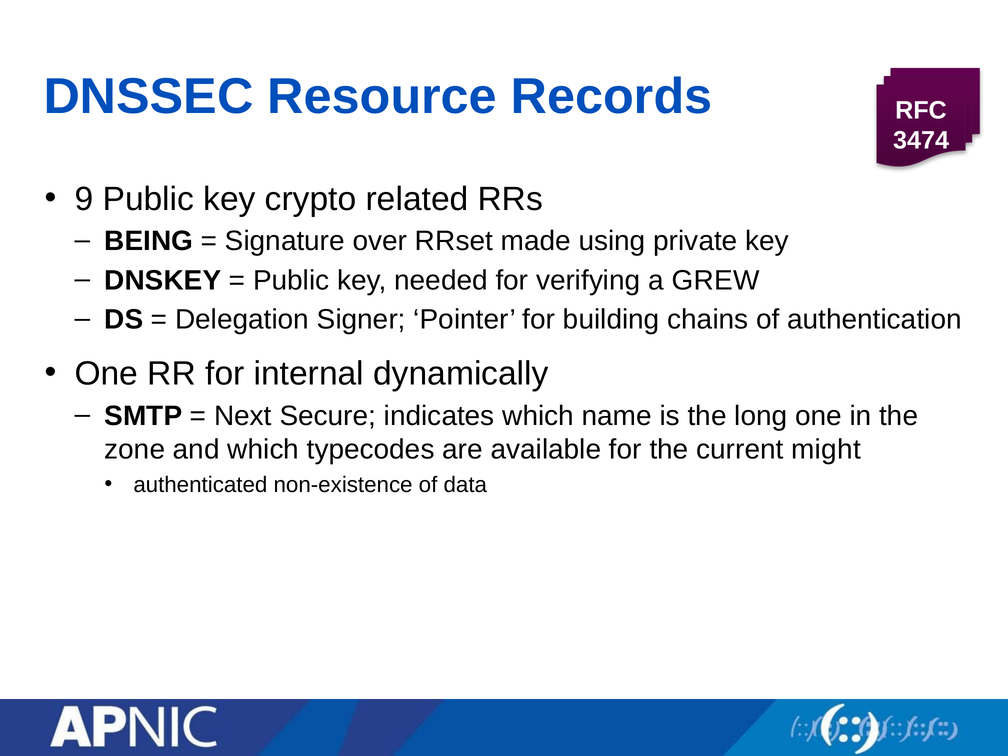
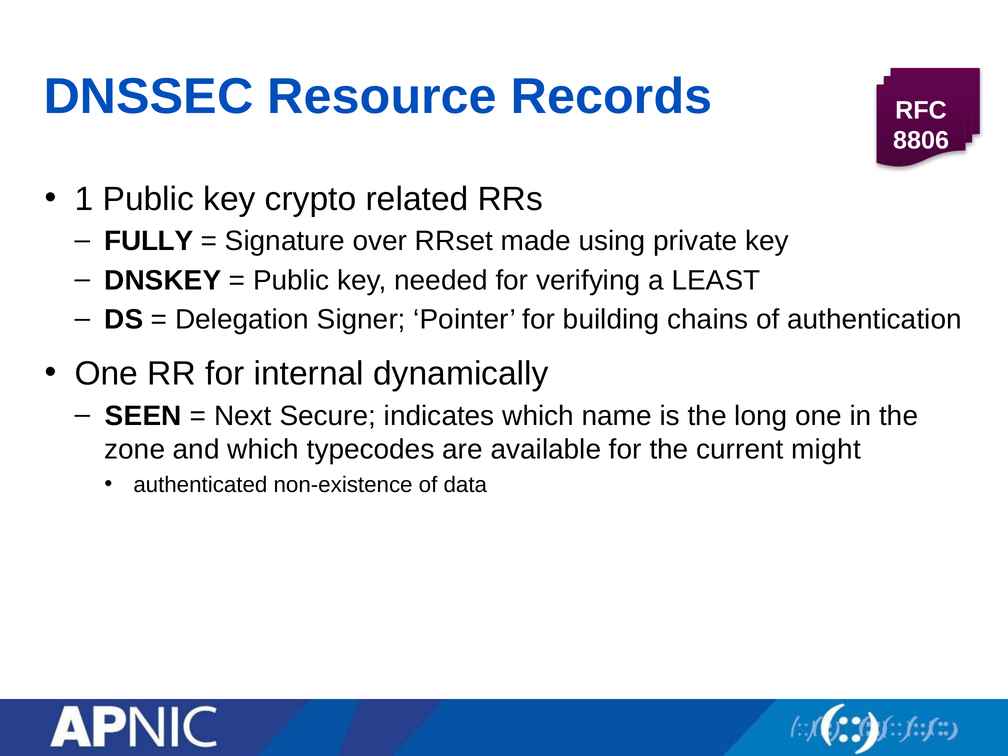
3474: 3474 -> 8806
9: 9 -> 1
BEING: BEING -> FULLY
GREW: GREW -> LEAST
SMTP: SMTP -> SEEN
